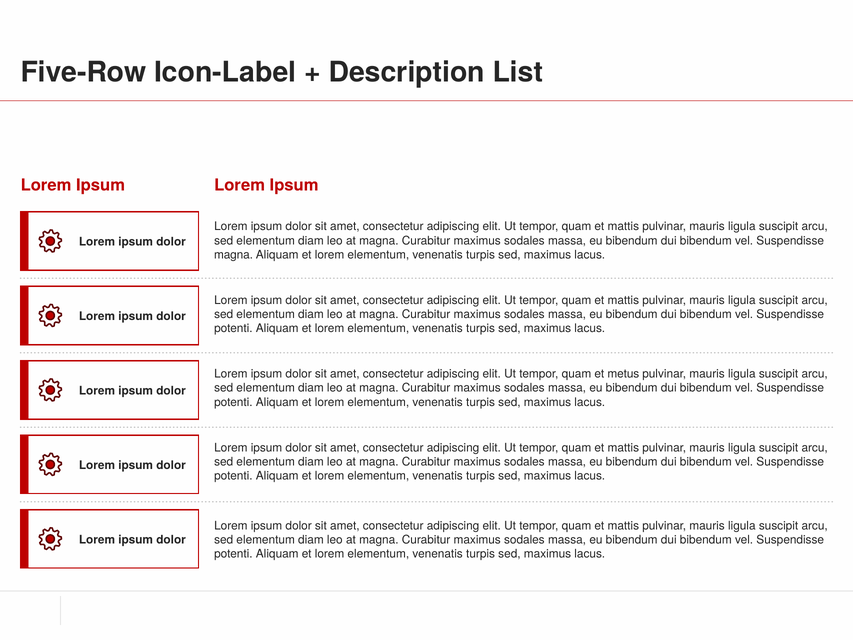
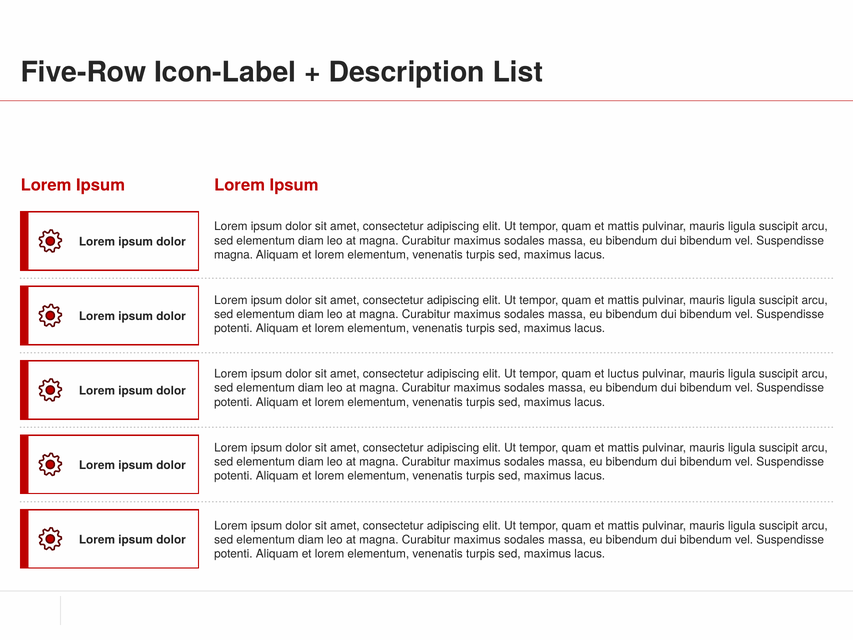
metus: metus -> luctus
